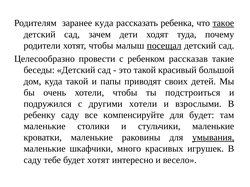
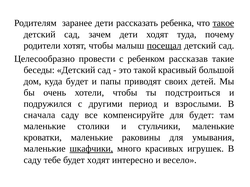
заранее куда: куда -> дети
куда такой: такой -> будет
другими хотели: хотели -> период
ребенку: ребенку -> сначала
умывания underline: present -> none
шкафчики underline: none -> present
будет хотят: хотят -> ходят
